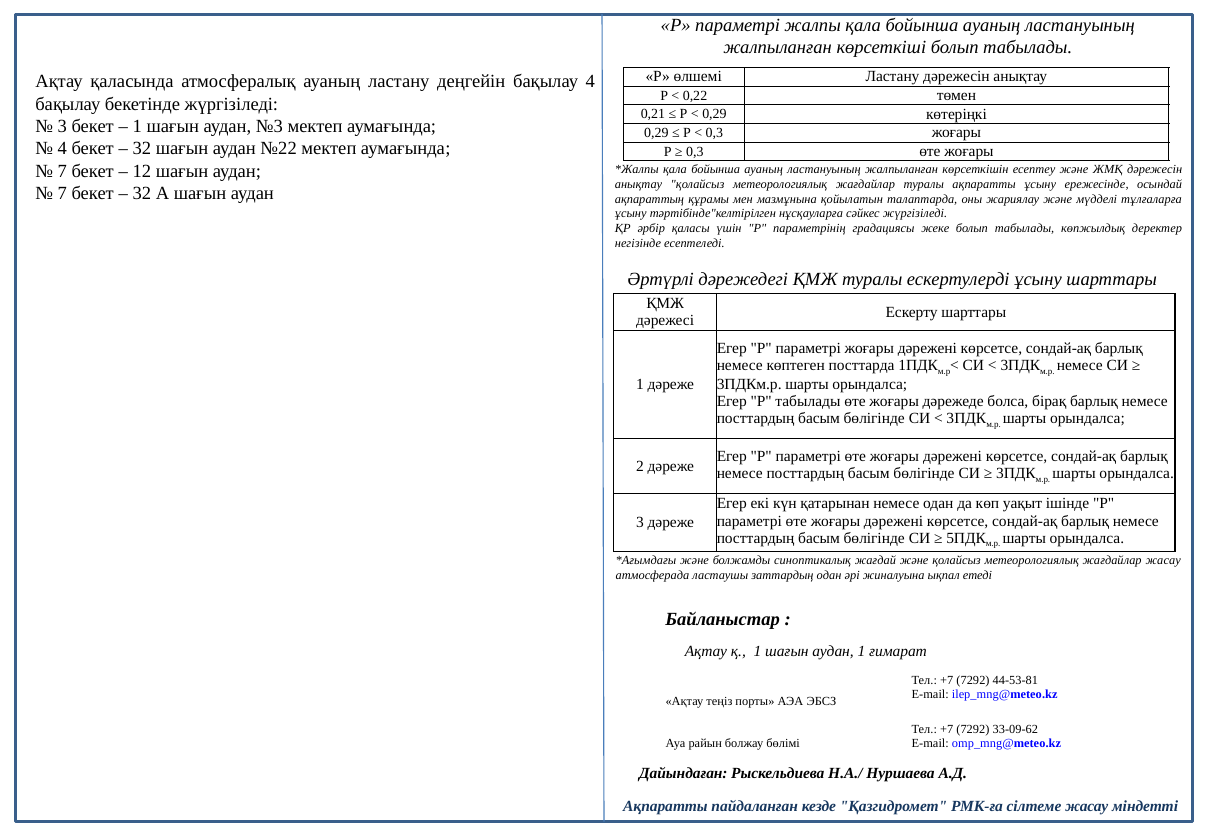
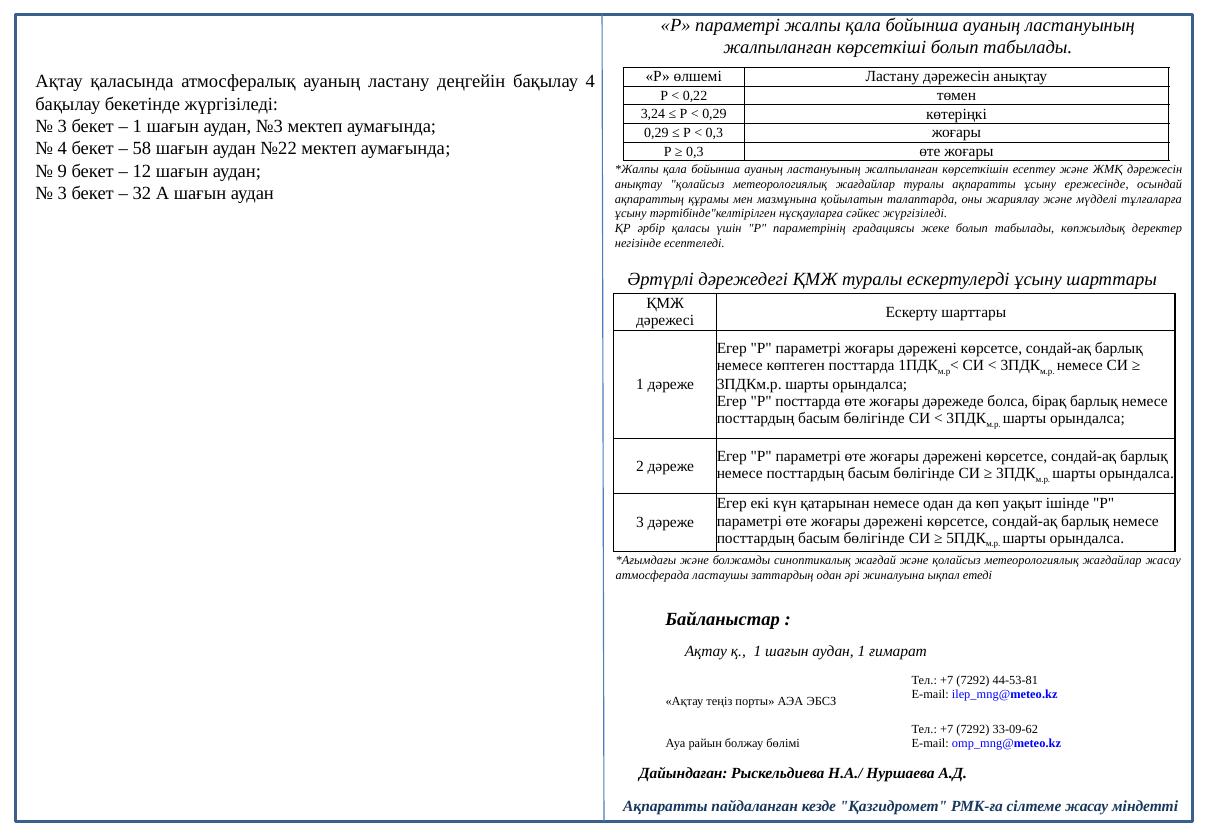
0,21: 0,21 -> 3,24
32 at (142, 149): 32 -> 58
7 at (62, 171): 7 -> 9
7 at (62, 193): 7 -> 3
P табылады: табылады -> посттарда
